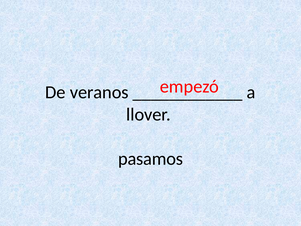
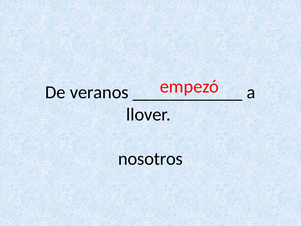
pasamos: pasamos -> nosotros
